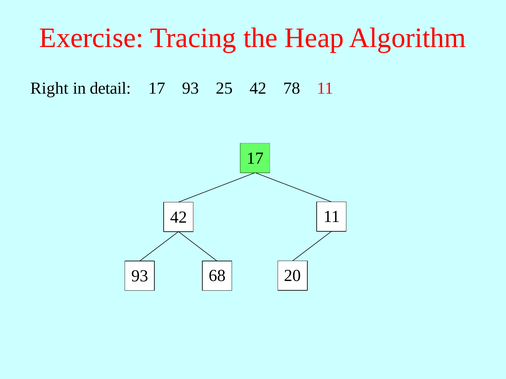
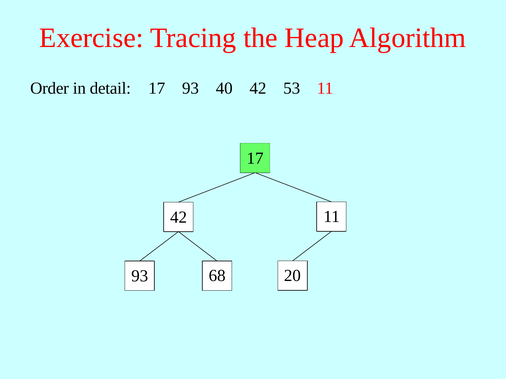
Right: Right -> Order
25: 25 -> 40
78: 78 -> 53
